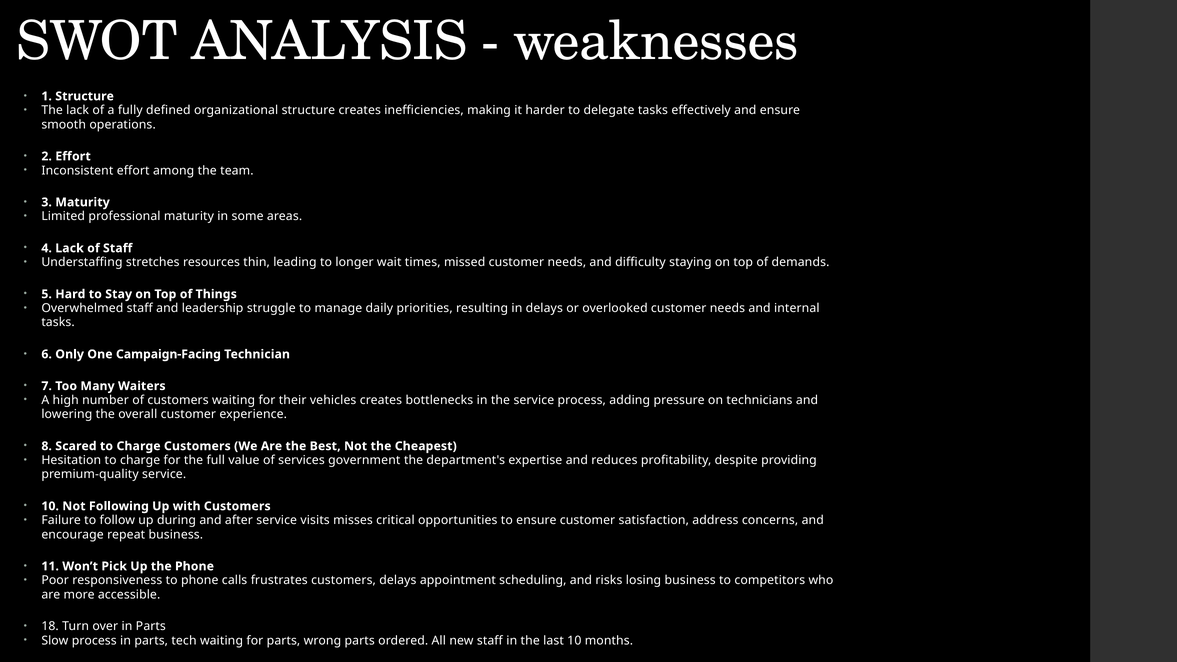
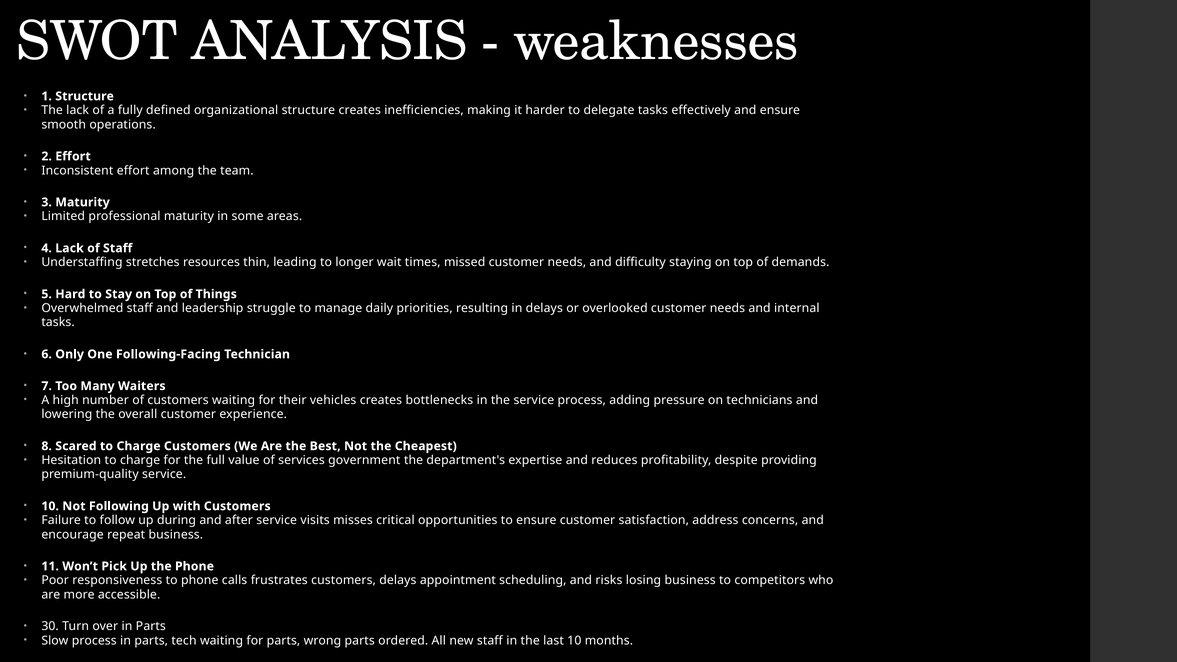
Campaign-Facing: Campaign-Facing -> Following-Facing
18: 18 -> 30
